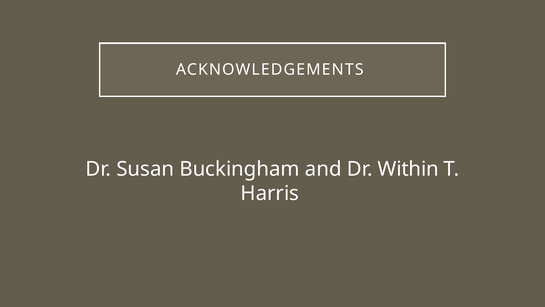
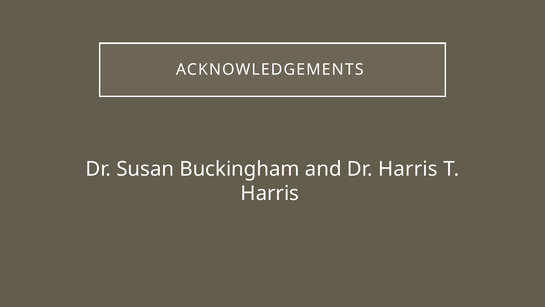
Dr Within: Within -> Harris
